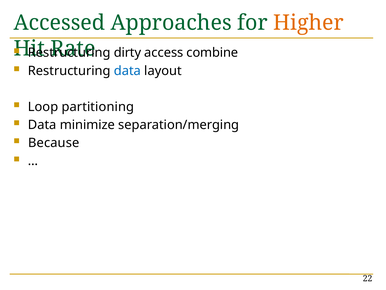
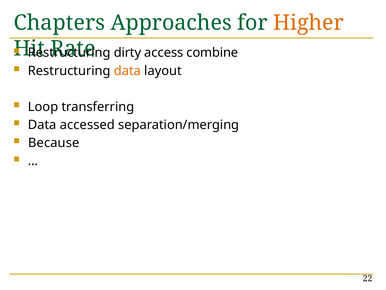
Accessed: Accessed -> Chapters
data at (127, 71) colour: blue -> orange
partitioning: partitioning -> transferring
minimize: minimize -> accessed
